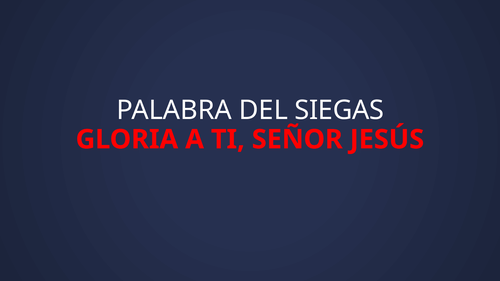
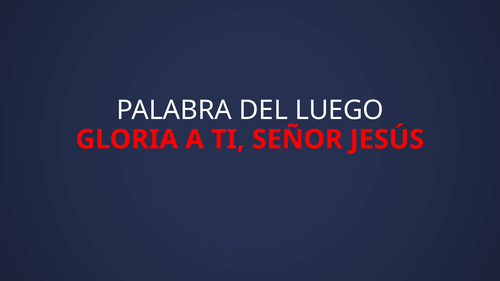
SIEGAS: SIEGAS -> LUEGO
